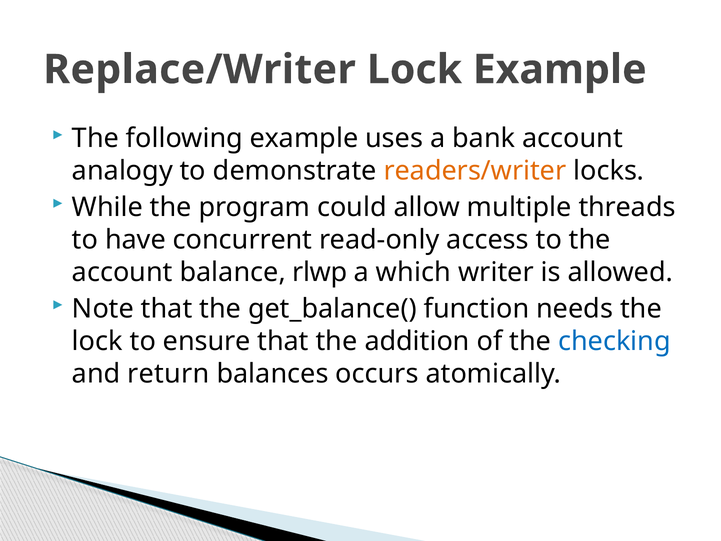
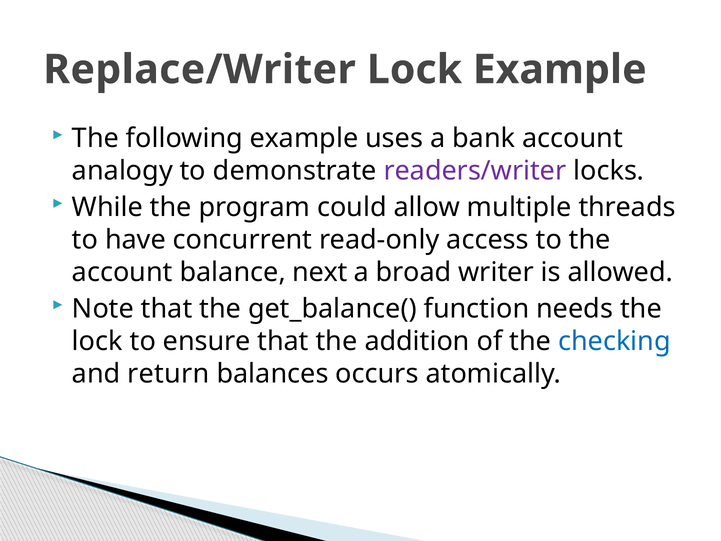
readers/writer colour: orange -> purple
rlwp: rlwp -> next
which: which -> broad
